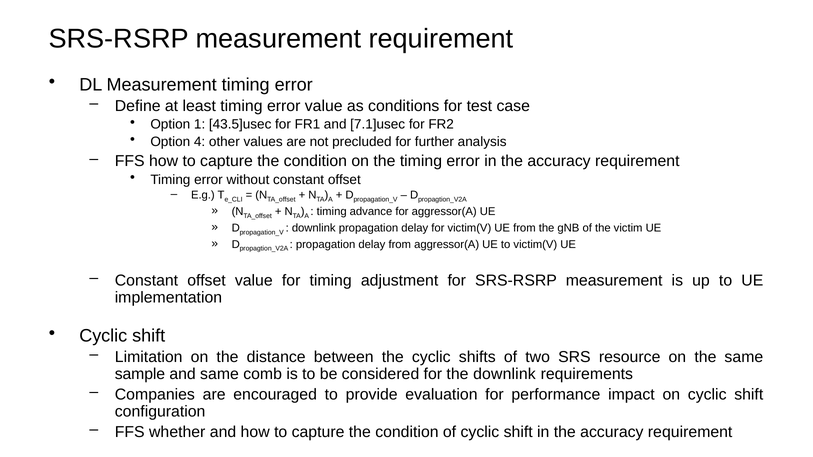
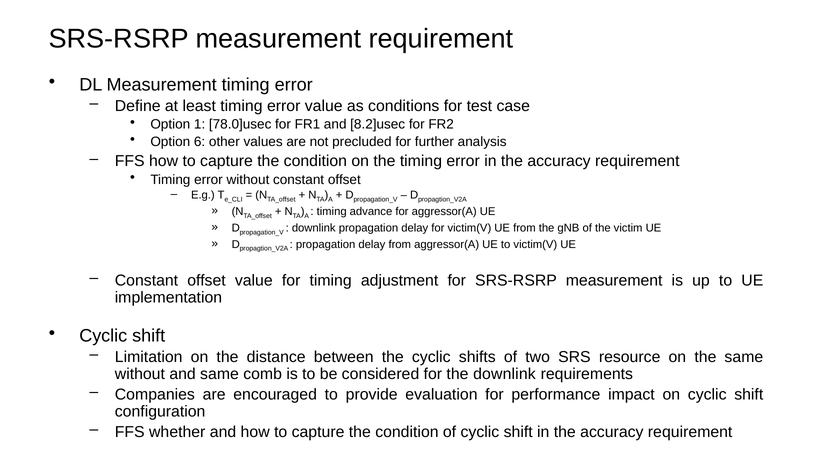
43.5]usec: 43.5]usec -> 78.0]usec
7.1]usec: 7.1]usec -> 8.2]usec
4: 4 -> 6
sample at (140, 374): sample -> without
